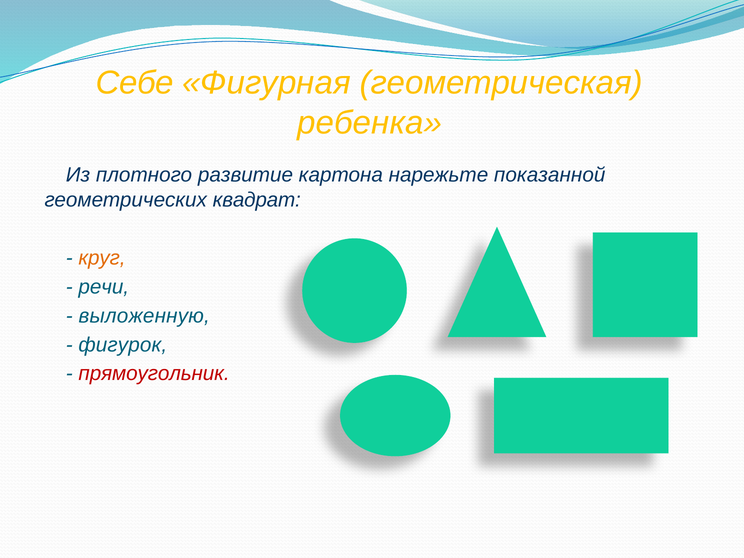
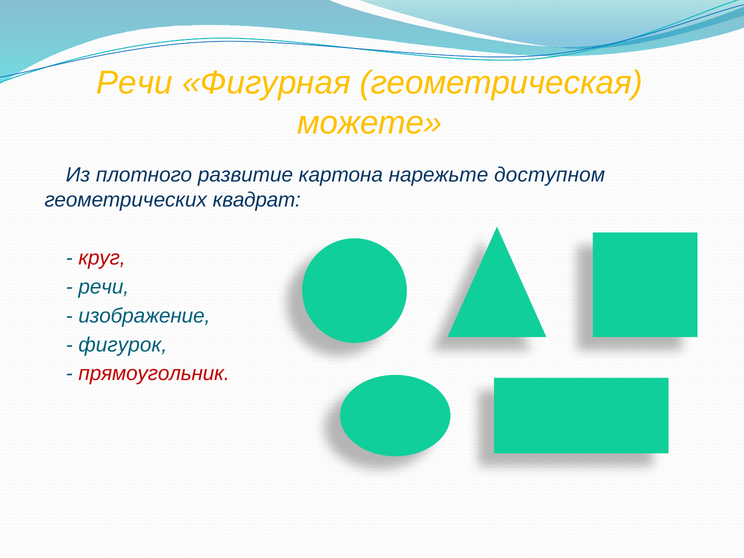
Себе at (135, 83): Себе -> Речи
ребенка: ребенка -> можете
показанной: показанной -> доступном
круг colour: orange -> red
выложенную: выложенную -> изображение
